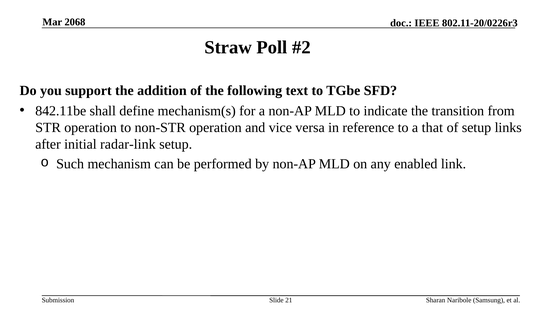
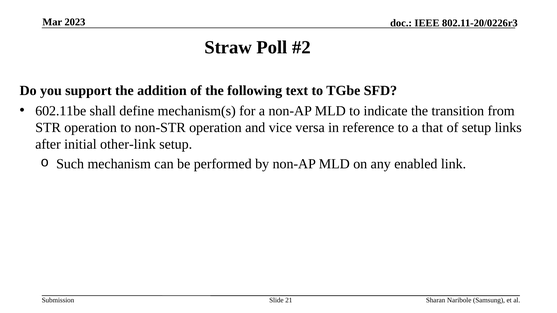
2068: 2068 -> 2023
842.11be: 842.11be -> 602.11be
radar-link: radar-link -> other-link
